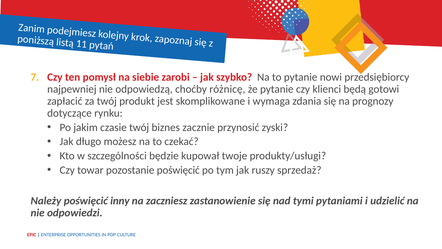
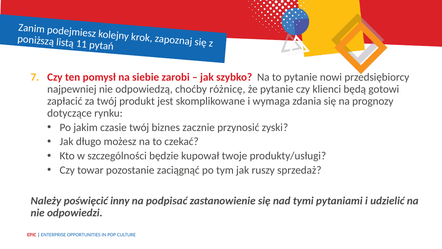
pozostanie poświęcić: poświęcić -> zaciągnąć
zaczniesz: zaczniesz -> podpisać
